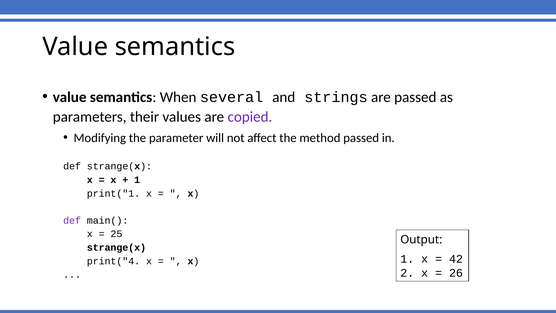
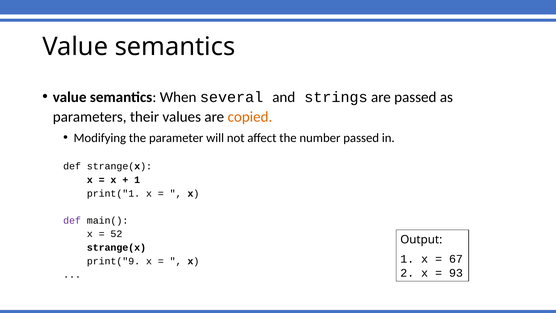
copied colour: purple -> orange
method: method -> number
25: 25 -> 52
42: 42 -> 67
print("4: print("4 -> print("9
26: 26 -> 93
